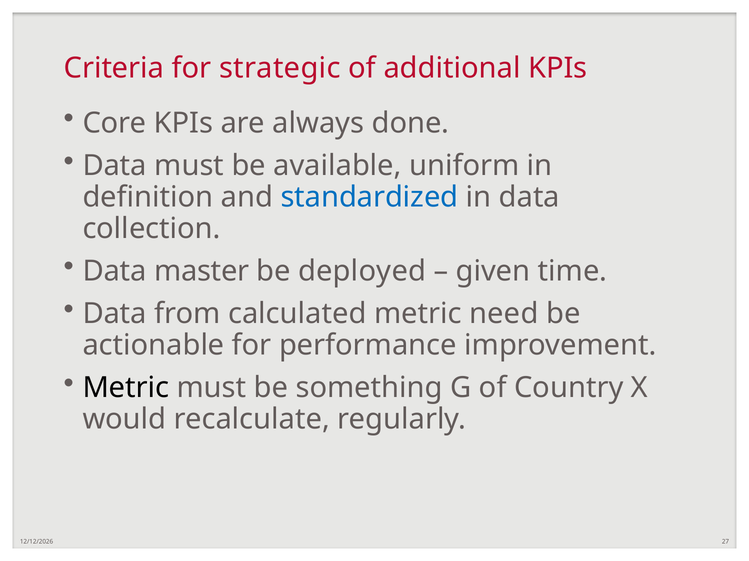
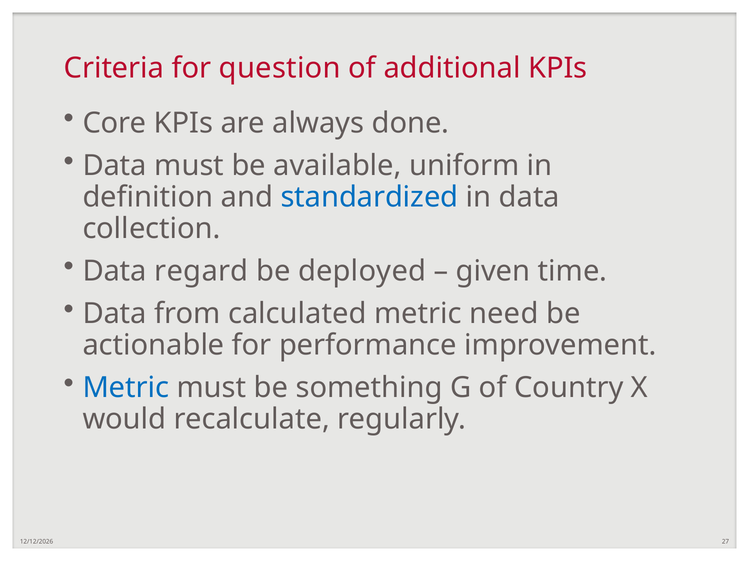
strategic: strategic -> question
master: master -> regard
Metric at (126, 388) colour: black -> blue
